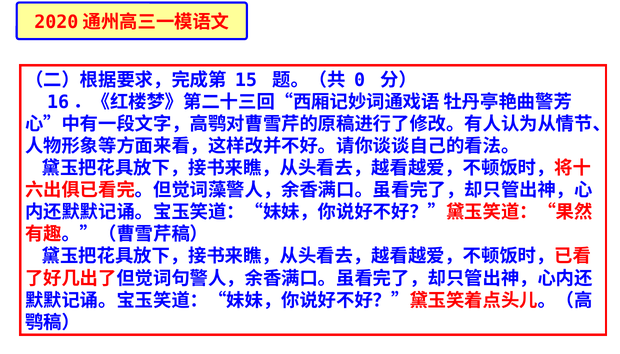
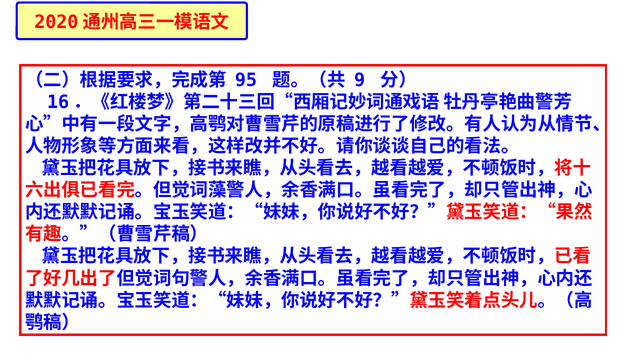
15: 15 -> 95
0: 0 -> 9
